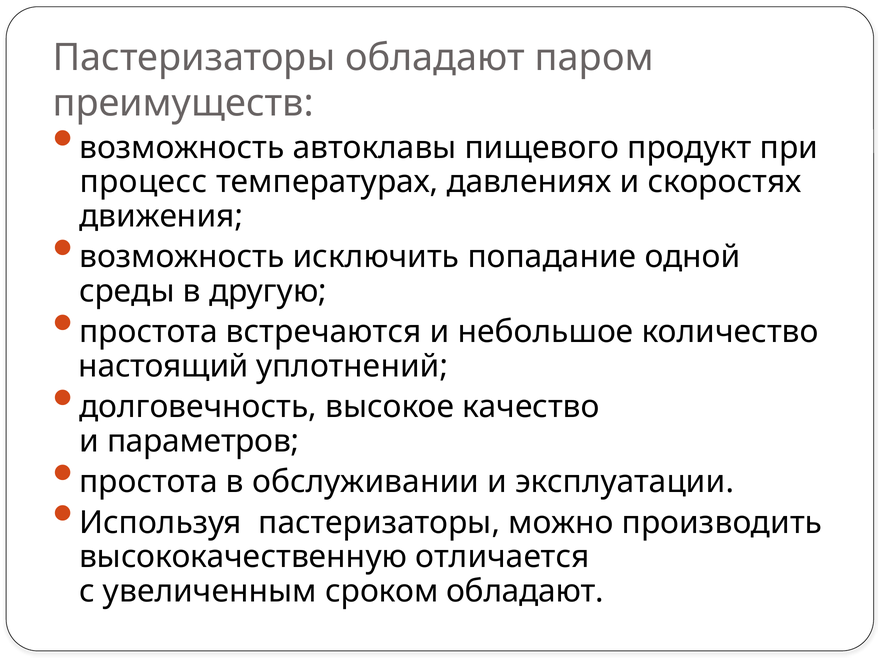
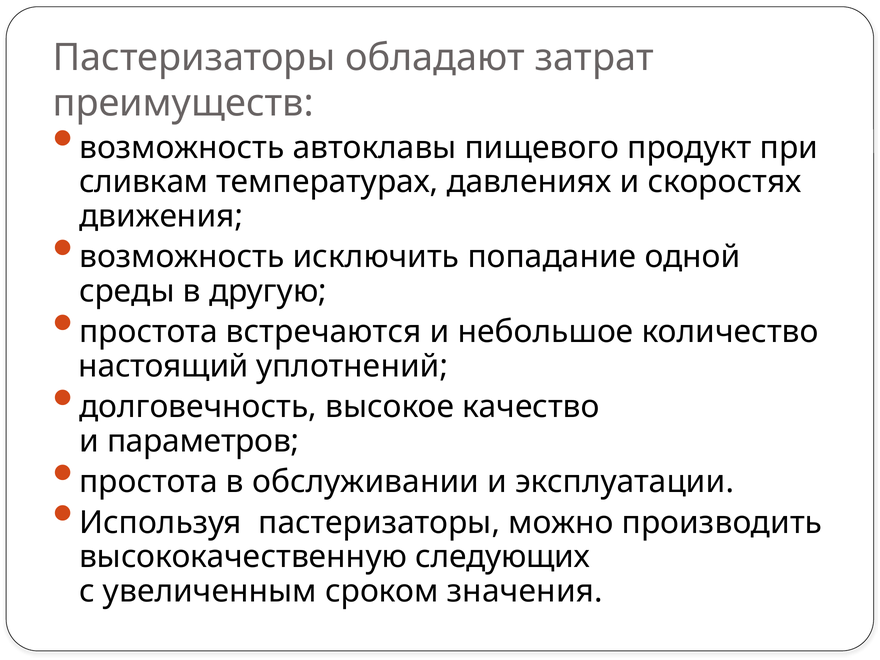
паром: паром -> затрат
процесс: процесс -> сливкам
отличается: отличается -> следующих
сроком обладают: обладают -> значения
